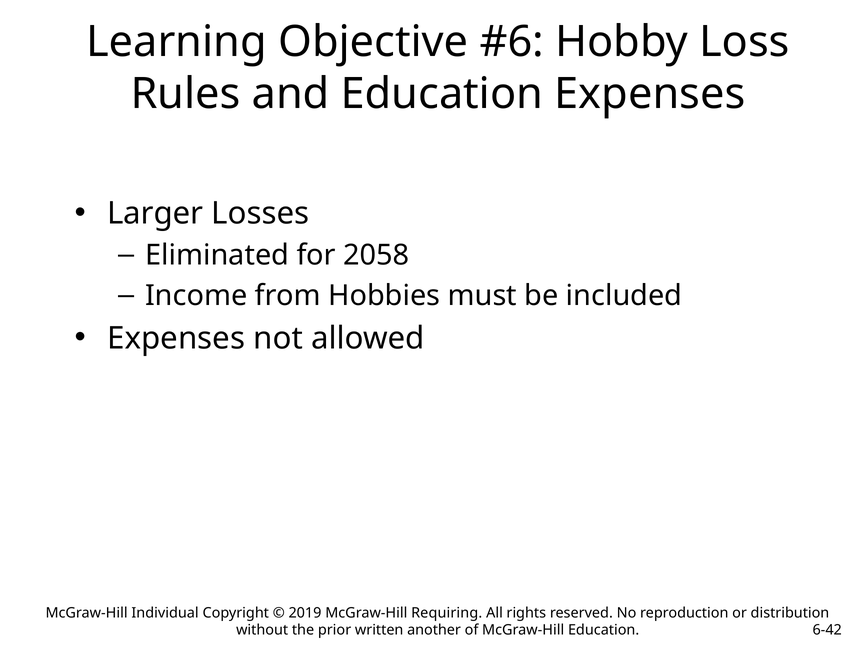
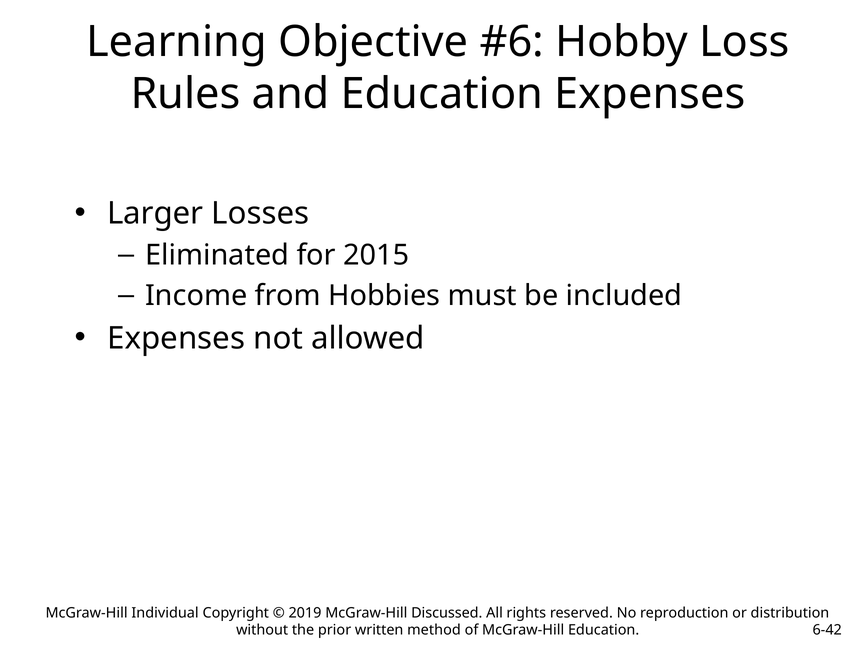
2058: 2058 -> 2015
Requiring: Requiring -> Discussed
another: another -> method
